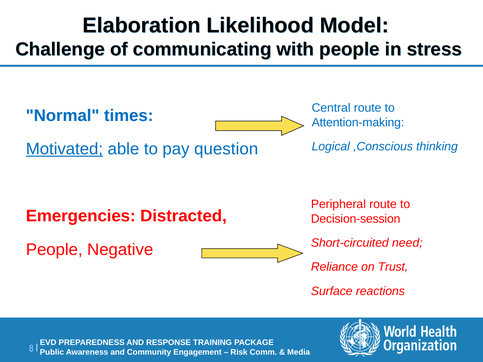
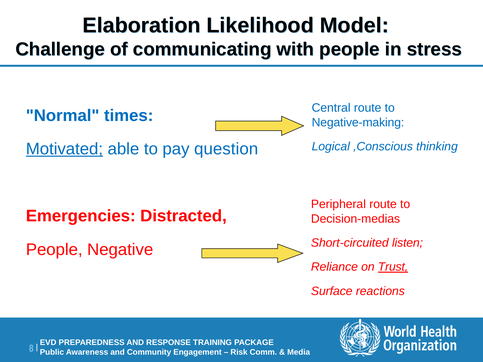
Attention-making: Attention-making -> Negative-making
Decision-session: Decision-session -> Decision-medias
need: need -> listen
Trust underline: none -> present
